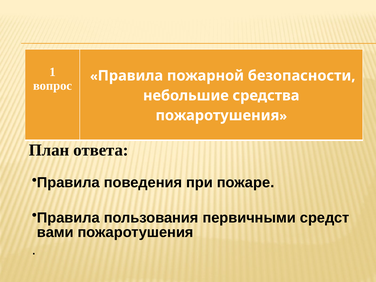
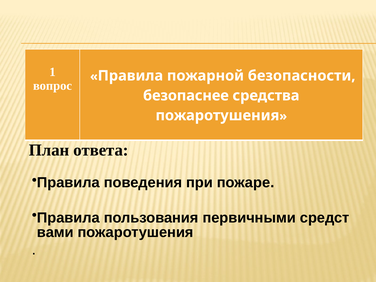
небольшие: небольшие -> безопаснее
